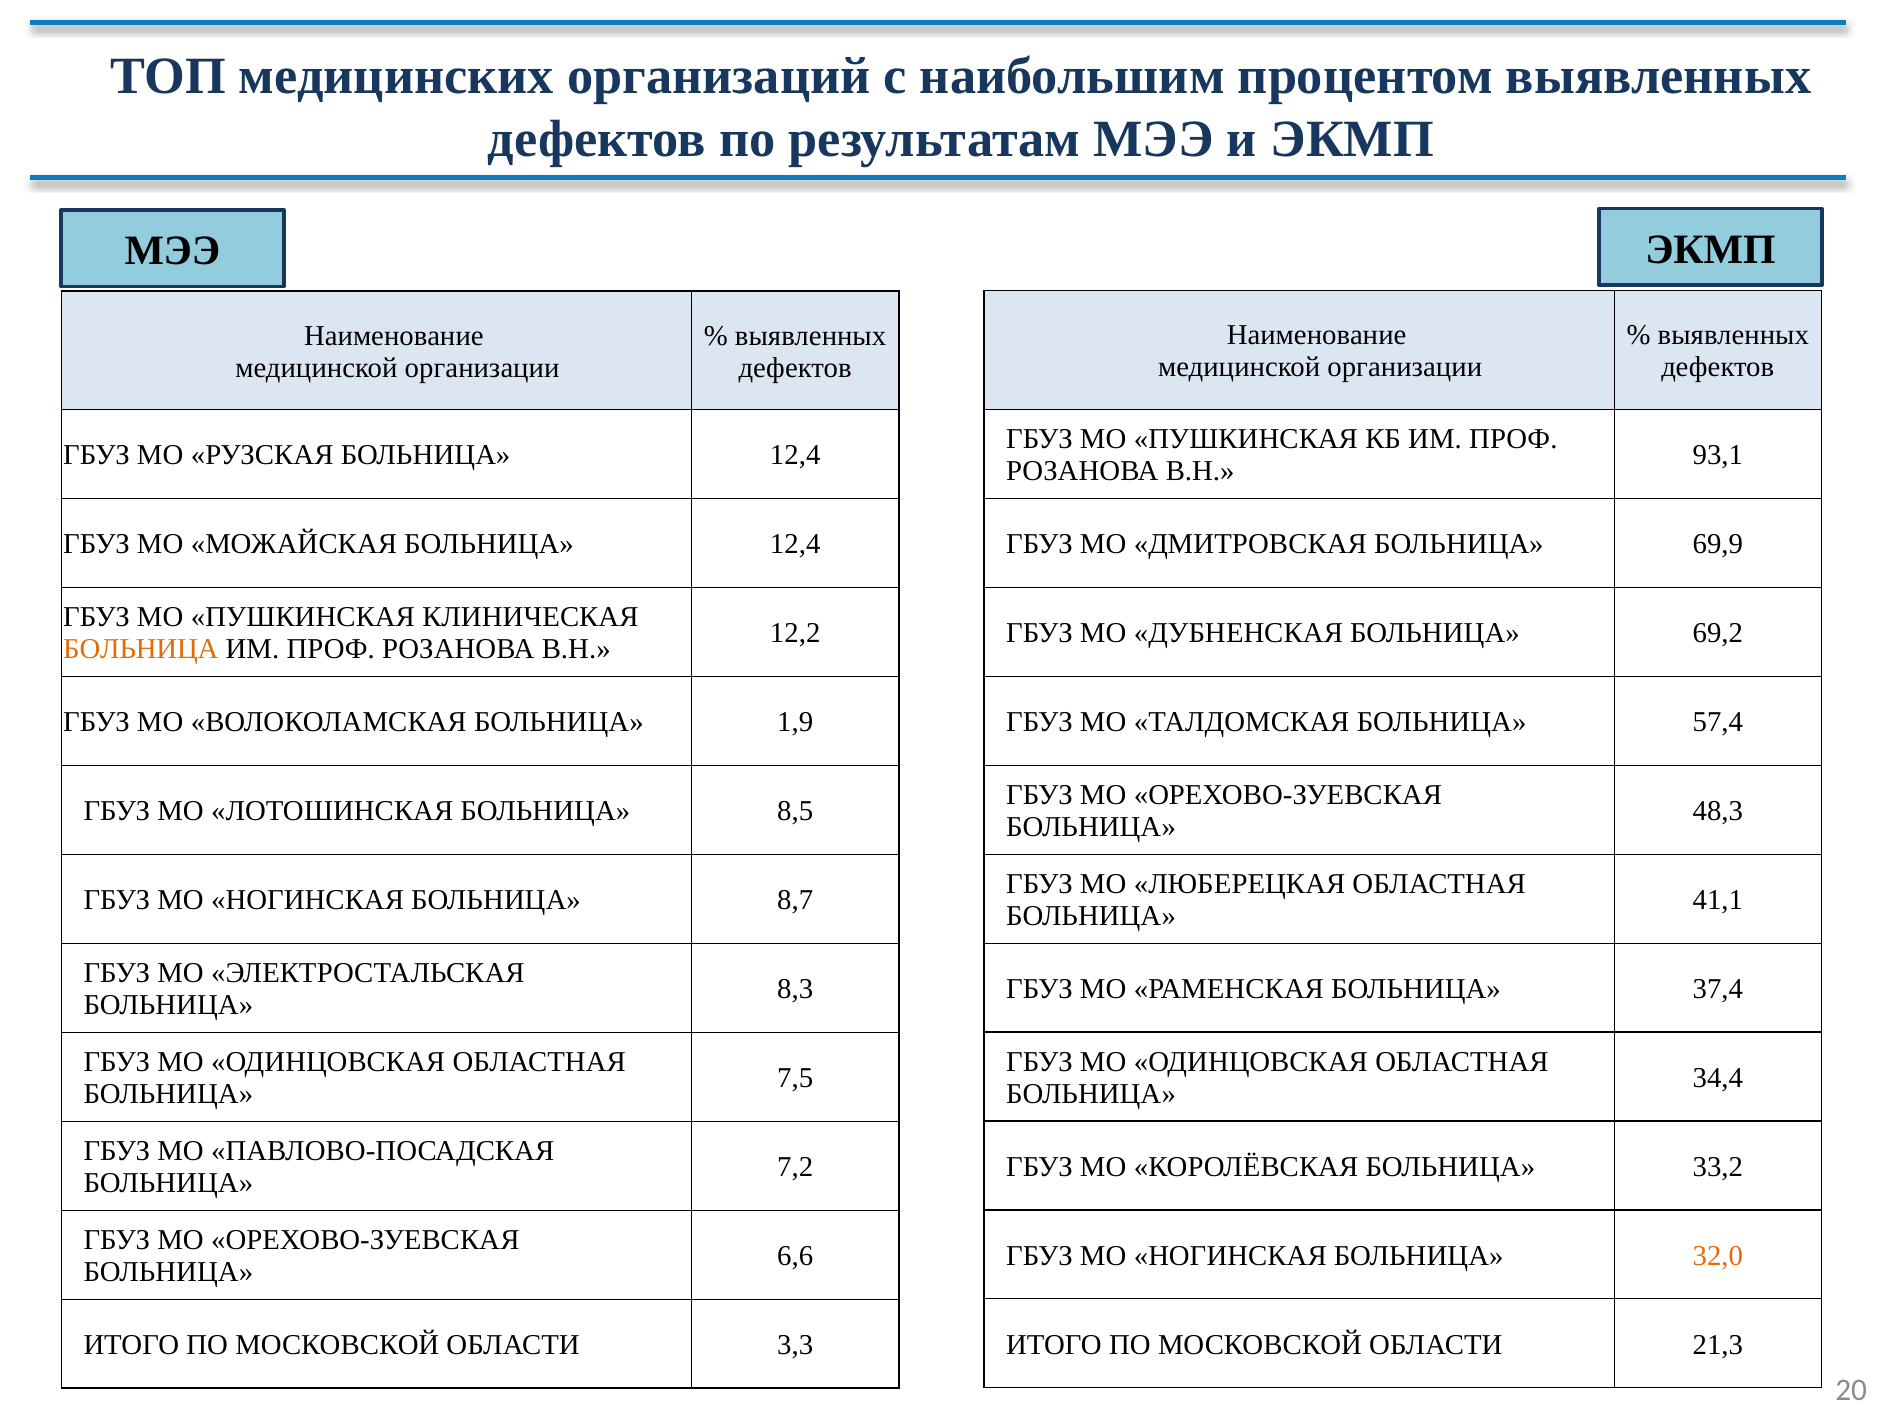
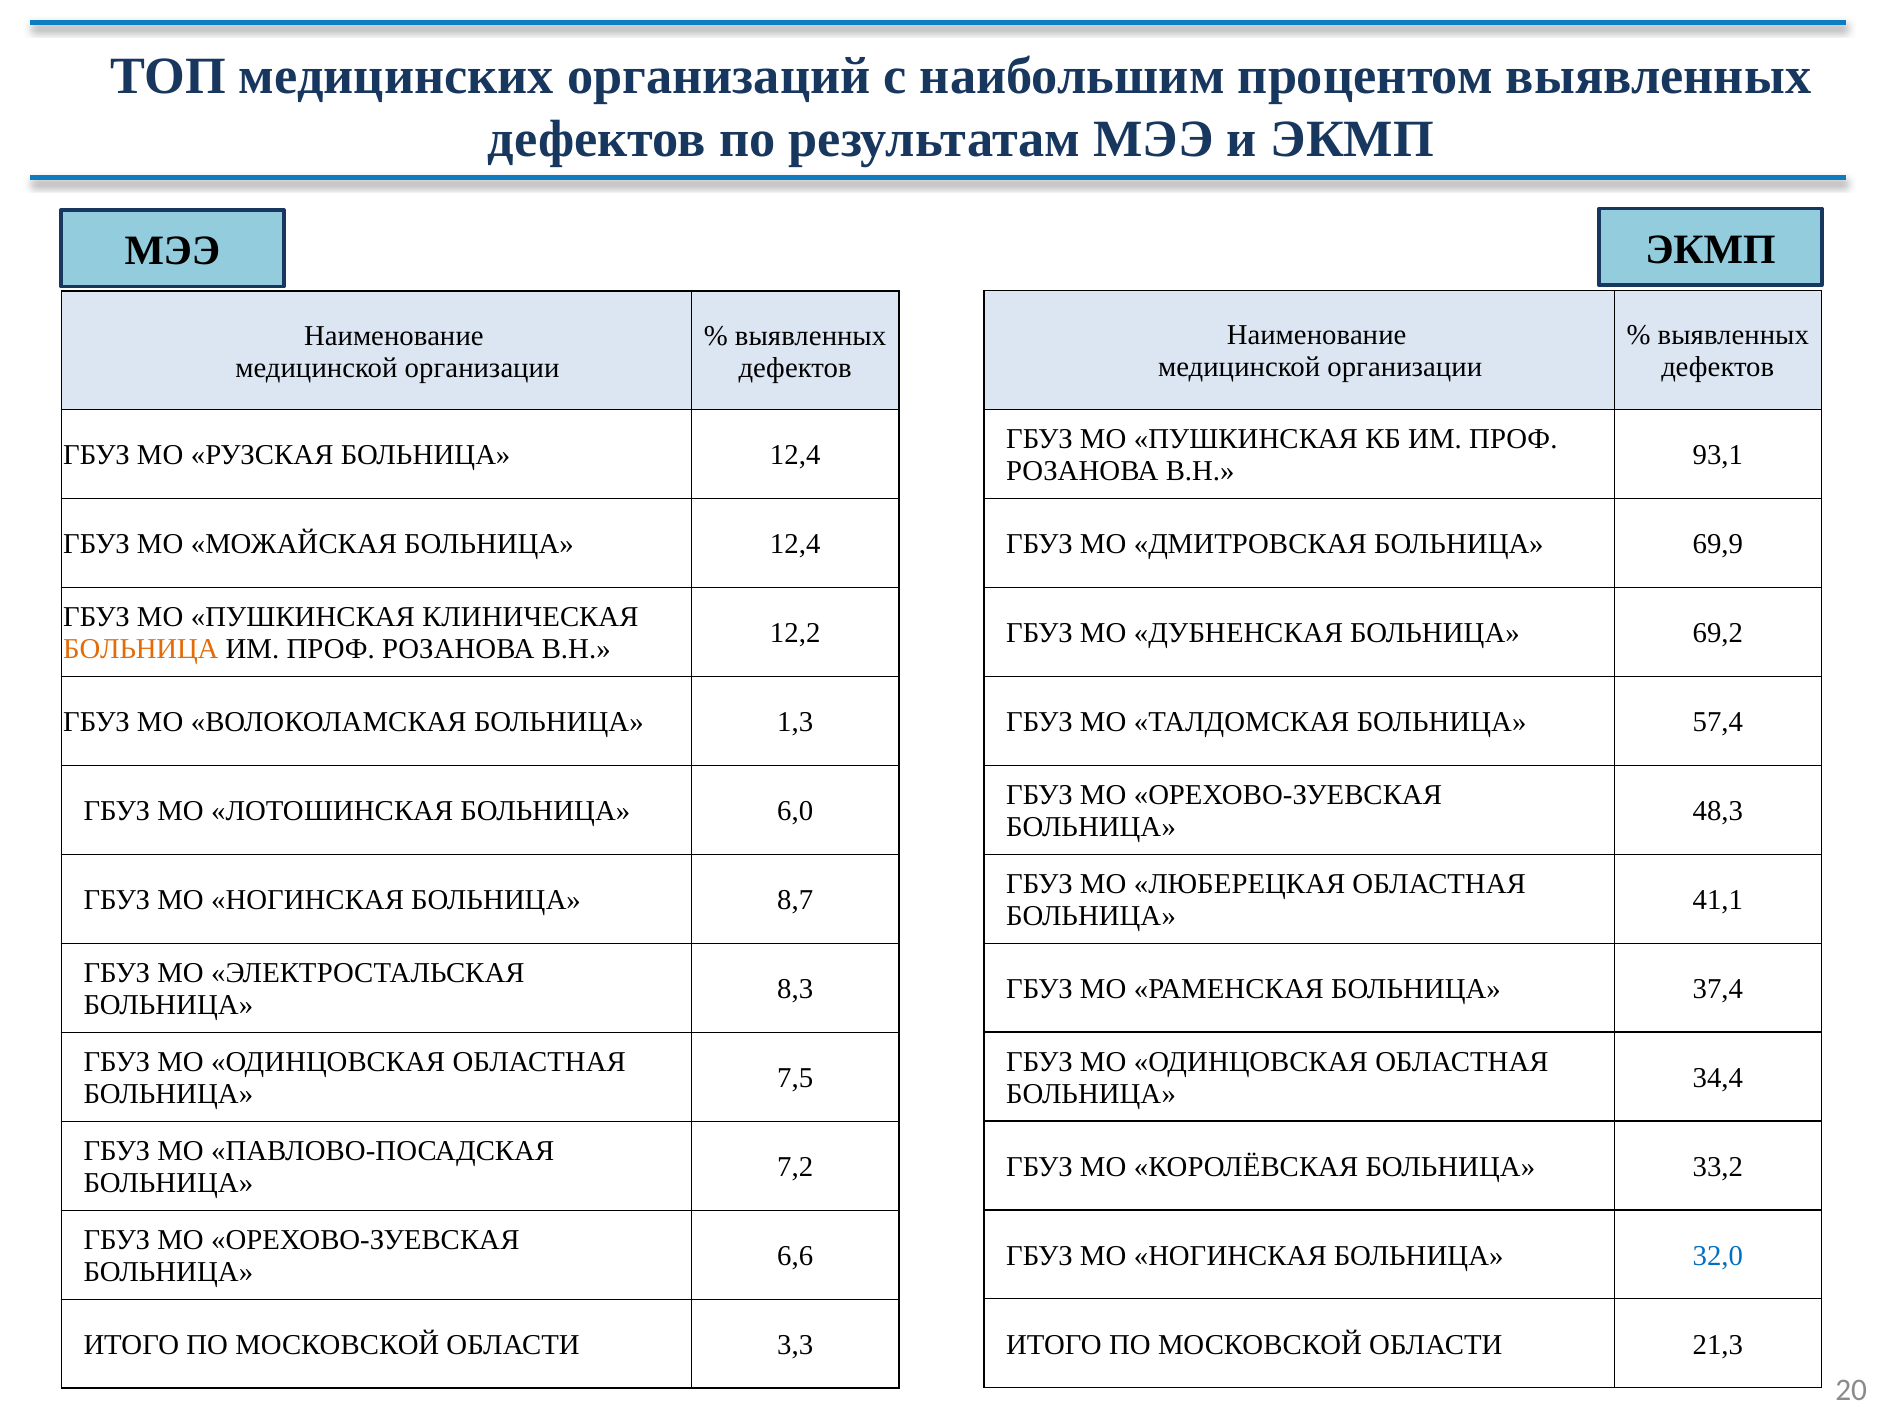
1,9: 1,9 -> 1,3
8,5: 8,5 -> 6,0
32,0 colour: orange -> blue
